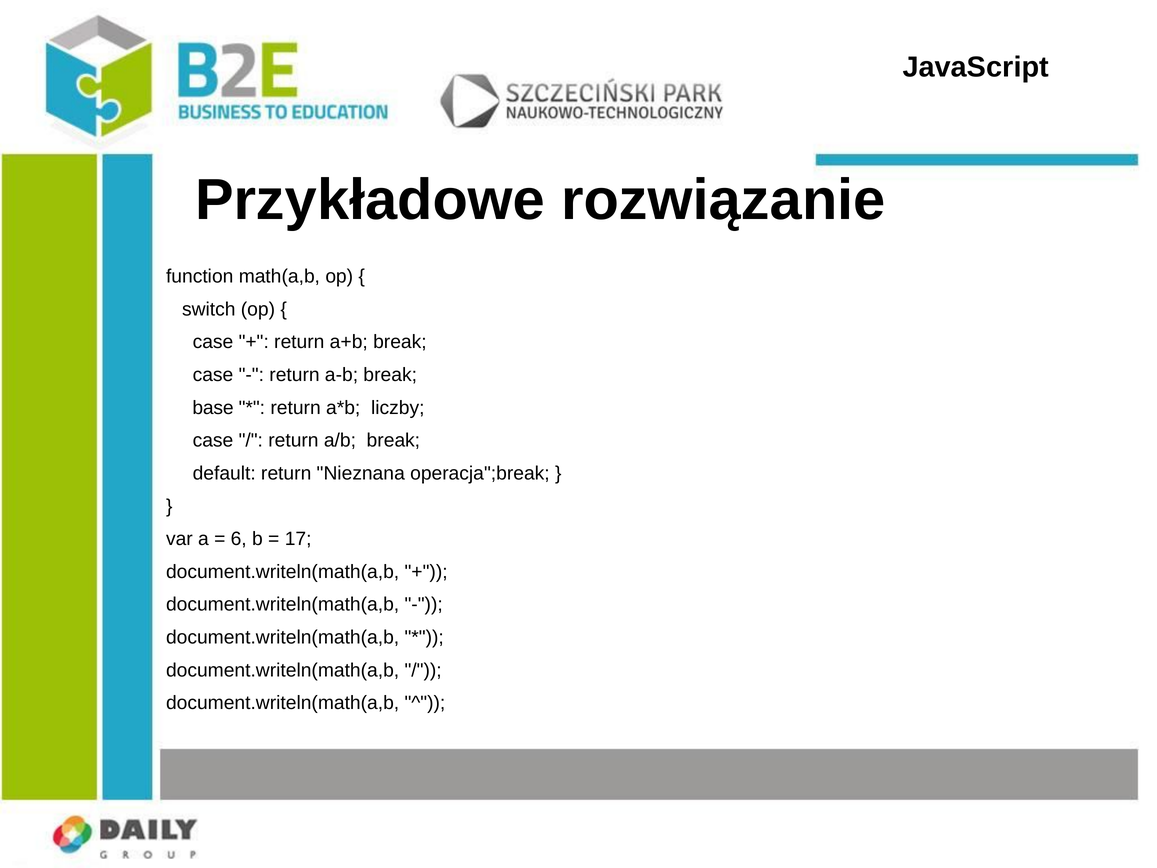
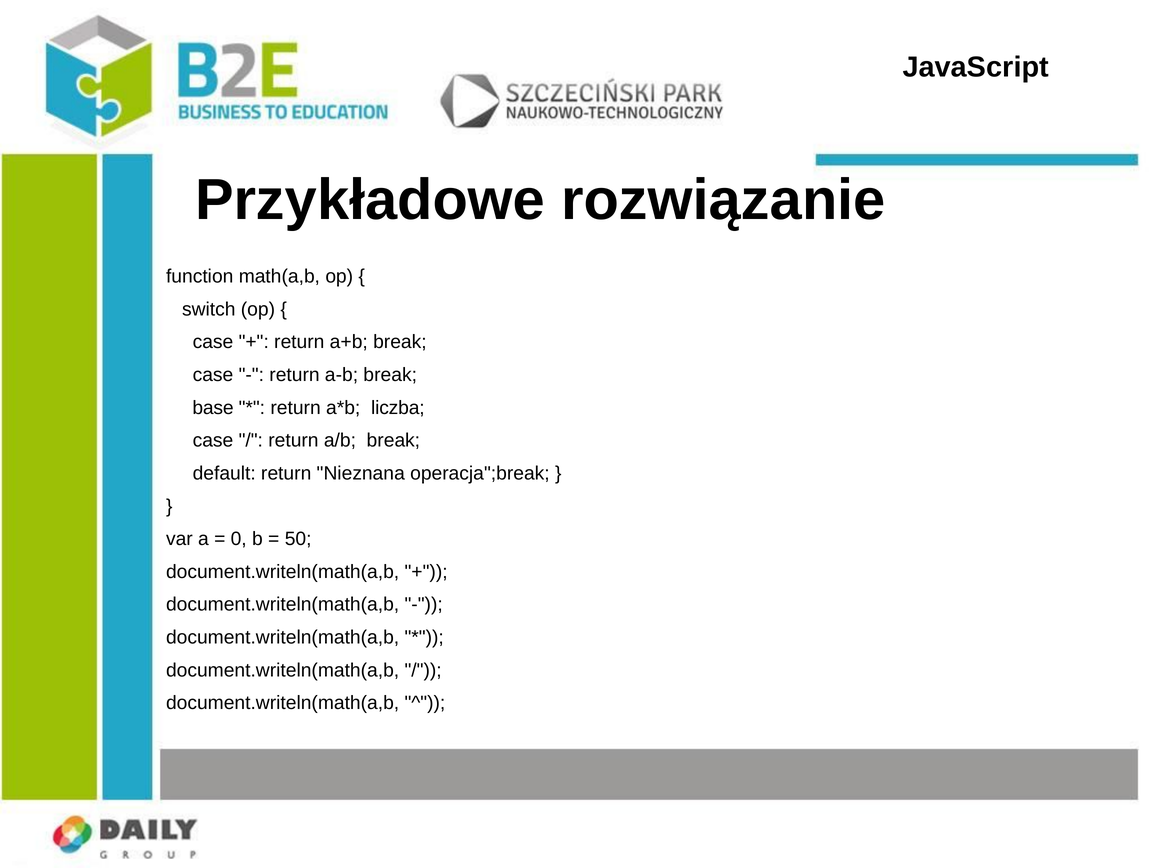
liczby: liczby -> liczba
6: 6 -> 0
17: 17 -> 50
